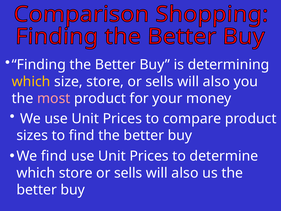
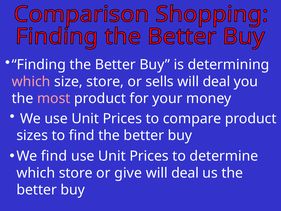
which at (31, 82) colour: yellow -> pink
also at (216, 82): also -> deal
which store or sells: sells -> give
also at (185, 173): also -> deal
